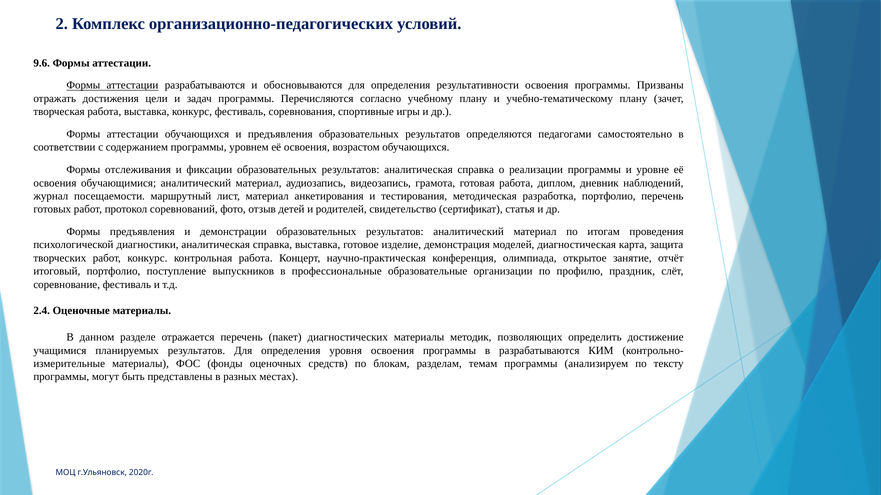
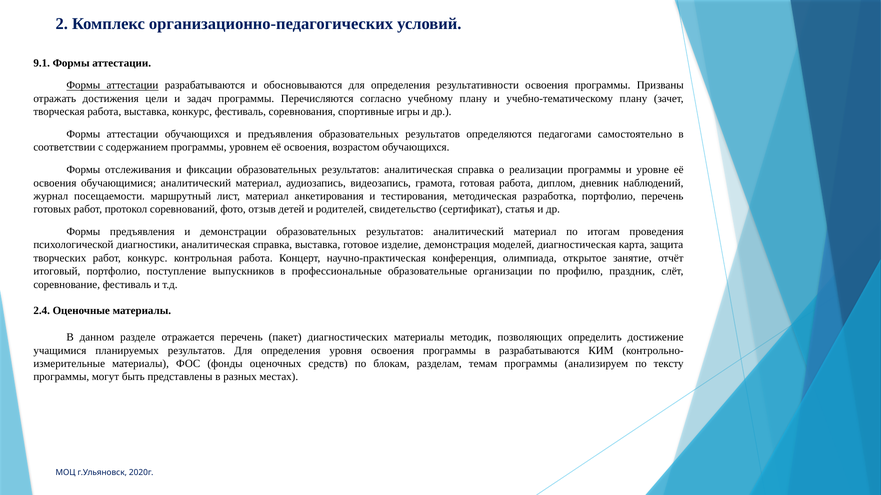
9.6: 9.6 -> 9.1
